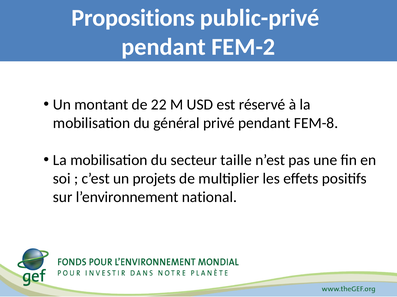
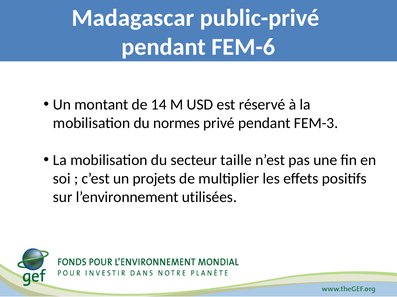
Propositions: Propositions -> Madagascar
FEM-2: FEM-2 -> FEM-6
22: 22 -> 14
général: général -> normes
FEM-8: FEM-8 -> FEM-3
national: national -> utilisées
